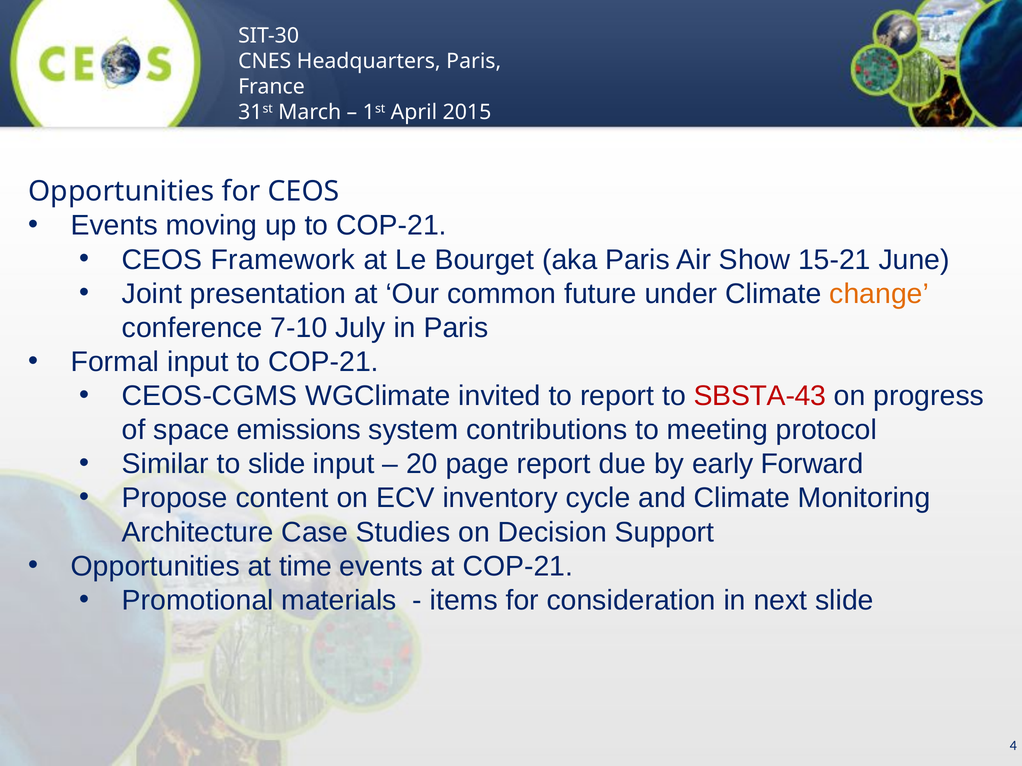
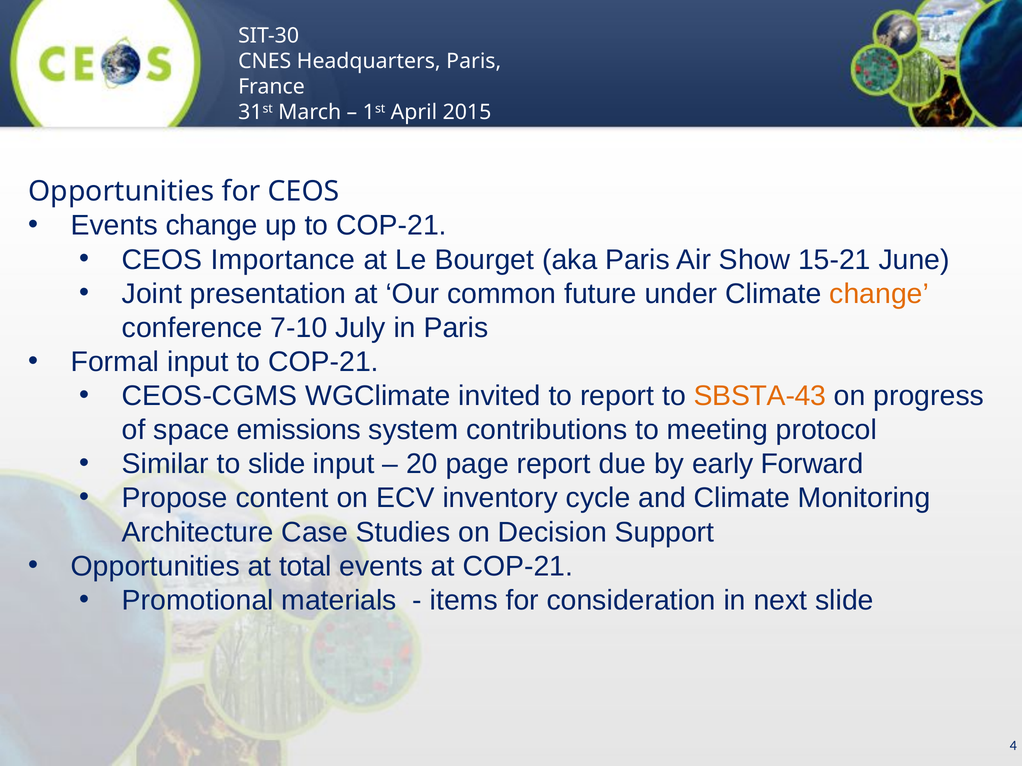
Events moving: moving -> change
Framework: Framework -> Importance
SBSTA-43 colour: red -> orange
time: time -> total
